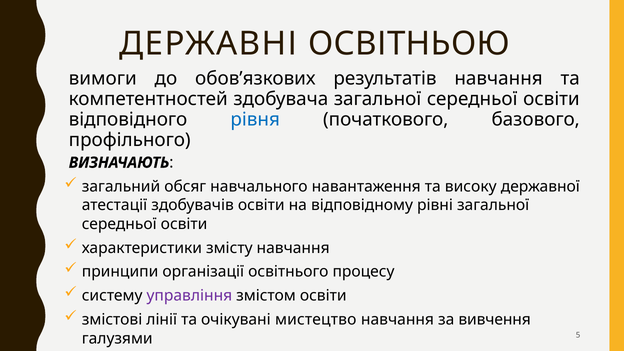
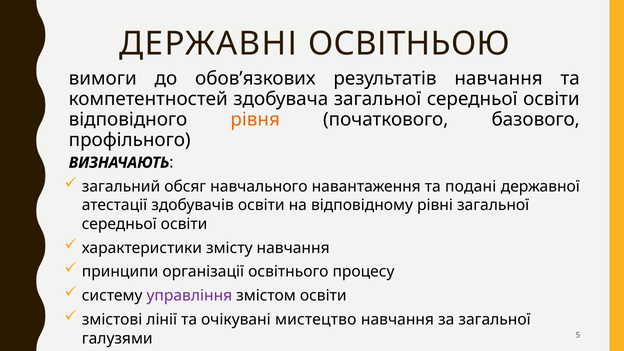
рівня colour: blue -> orange
високу: високу -> подані
за вивчення: вивчення -> загальної
